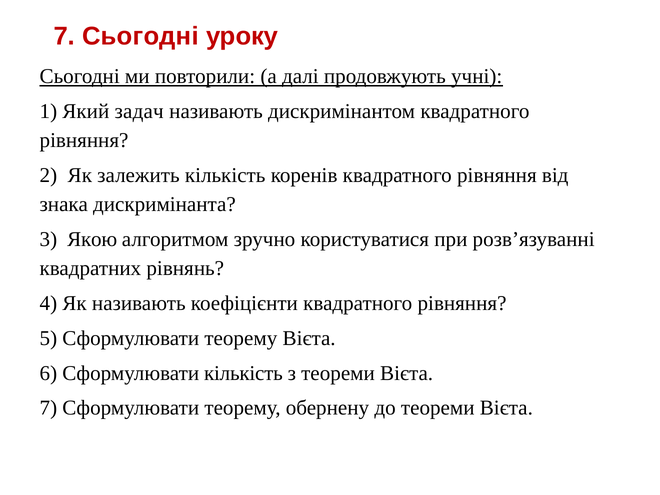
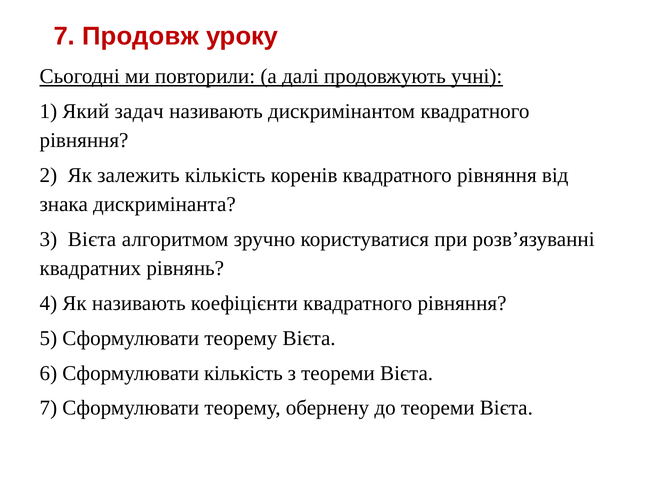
7 Сьогодні: Сьогодні -> Продовж
3 Якою: Якою -> Вієта
